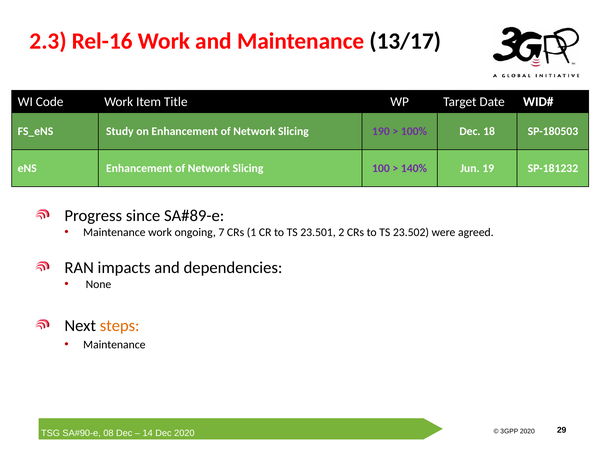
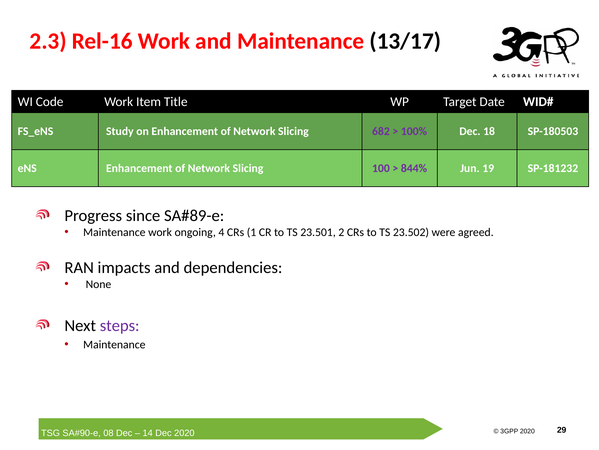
190: 190 -> 682
140%: 140% -> 844%
7: 7 -> 4
steps colour: orange -> purple
